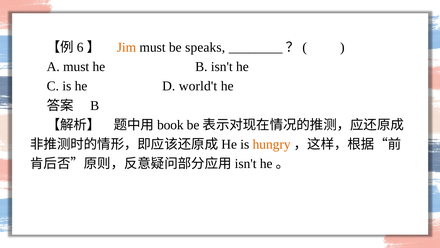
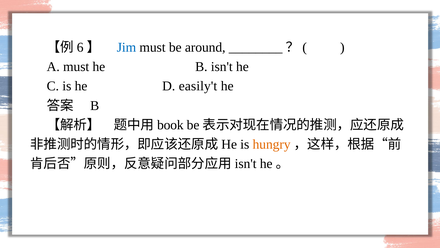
Jim colour: orange -> blue
speaks: speaks -> around
world't: world't -> easily't
